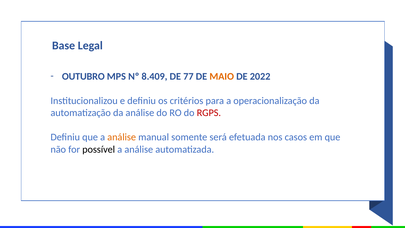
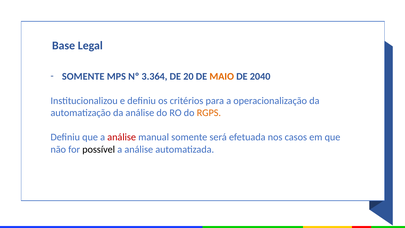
OUTUBRO at (83, 76): OUTUBRO -> SOMENTE
8.409: 8.409 -> 3.364
77: 77 -> 20
2022: 2022 -> 2040
RGPS colour: red -> orange
análise at (122, 137) colour: orange -> red
